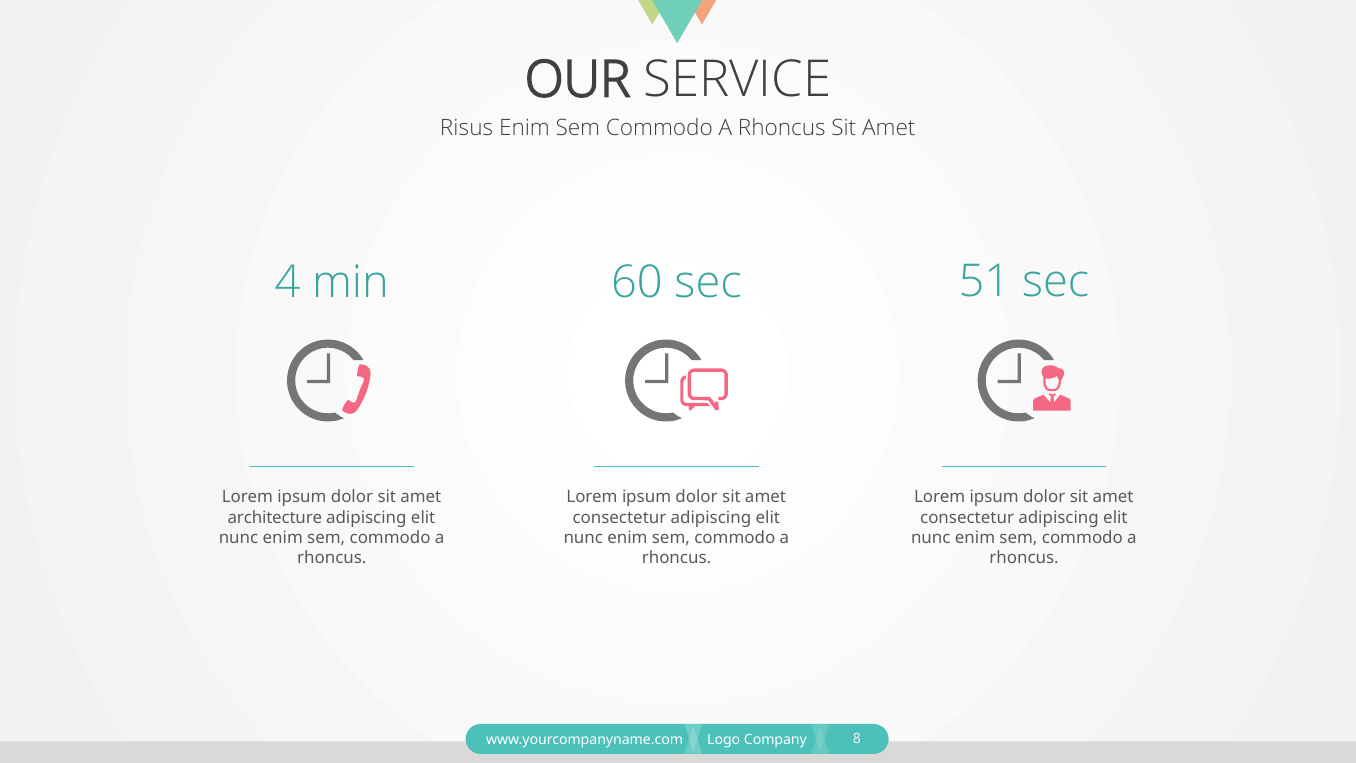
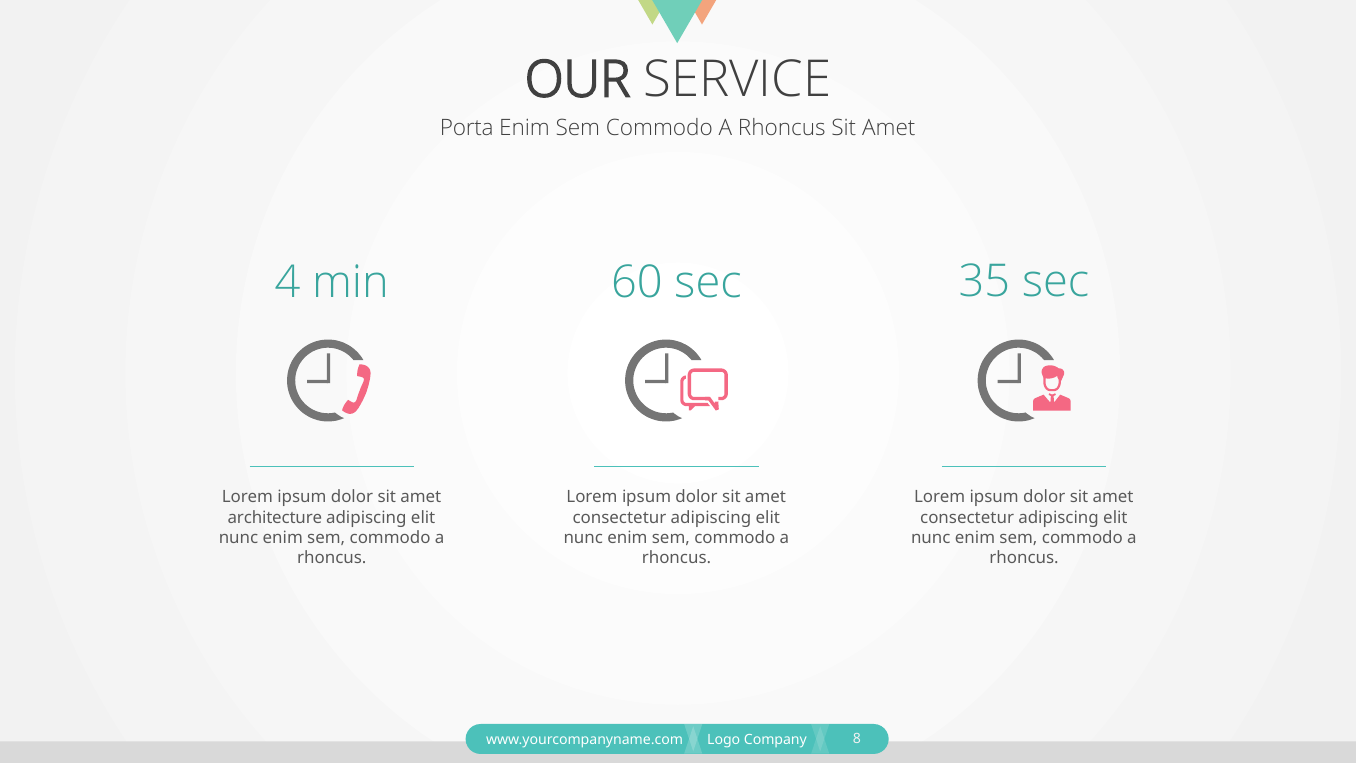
Risus: Risus -> Porta
51: 51 -> 35
